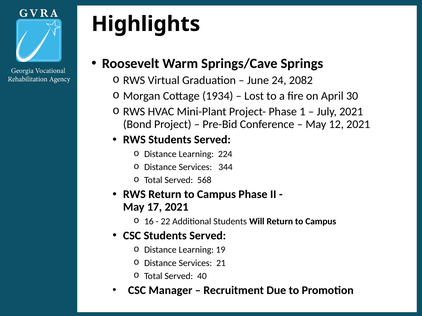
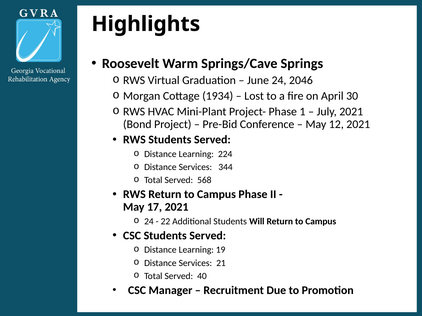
2082: 2082 -> 2046
16 at (149, 222): 16 -> 24
